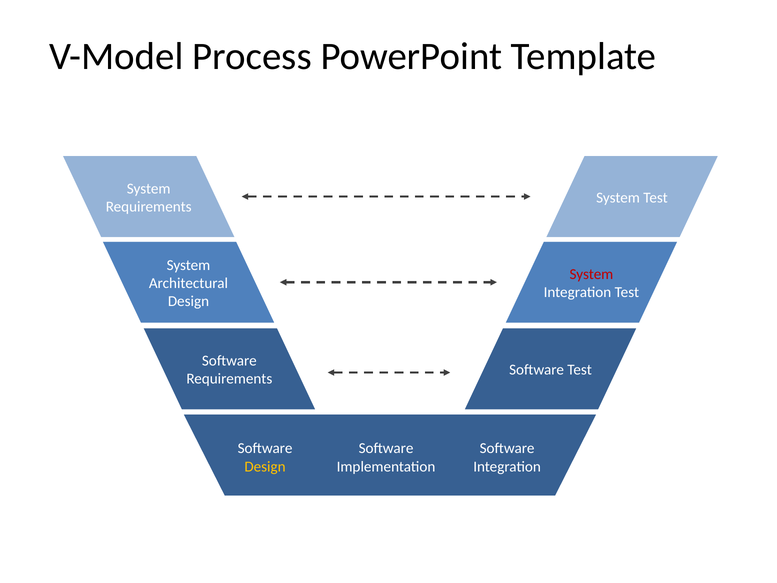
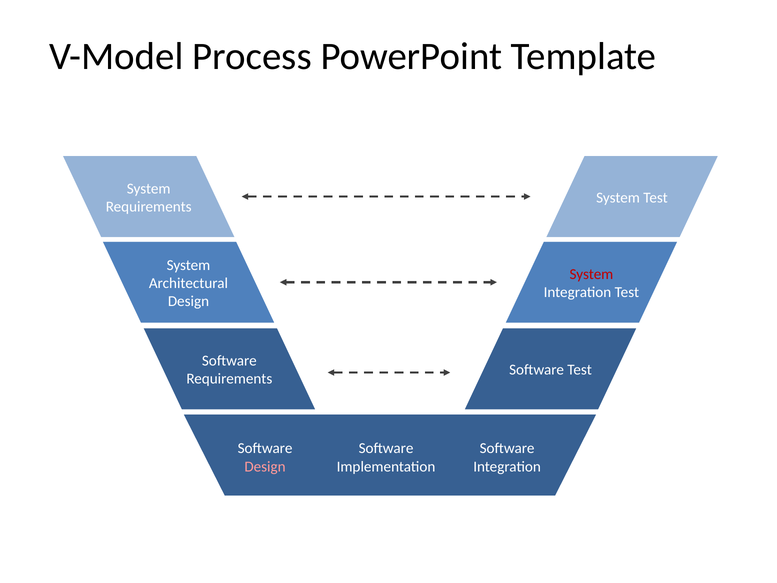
Design at (265, 466) colour: yellow -> pink
